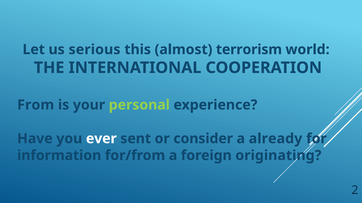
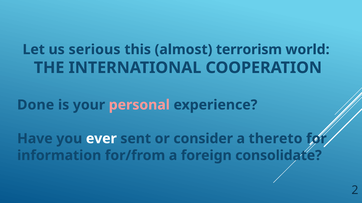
From: From -> Done
personal colour: light green -> pink
already: already -> thereto
originating: originating -> consolidate
